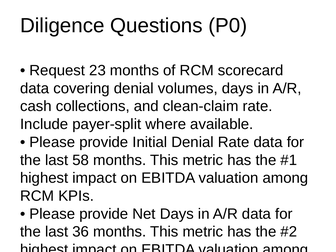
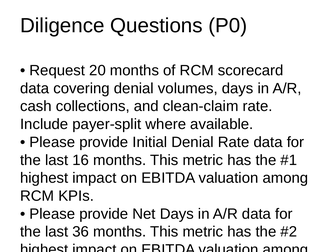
23: 23 -> 20
58: 58 -> 16
